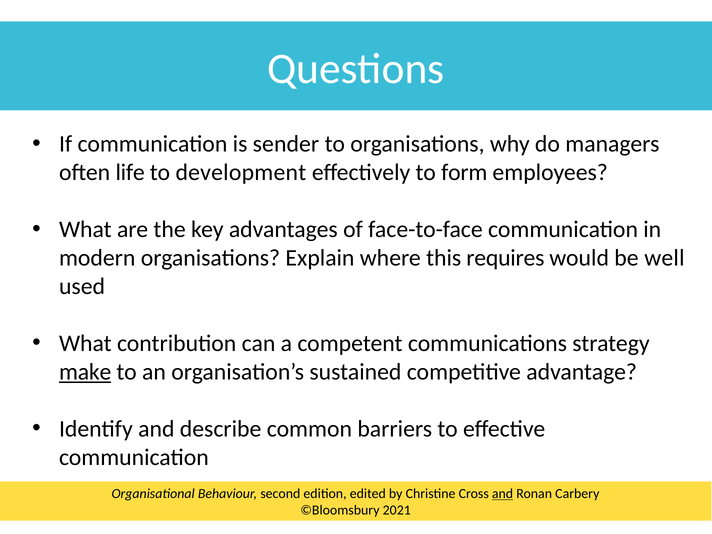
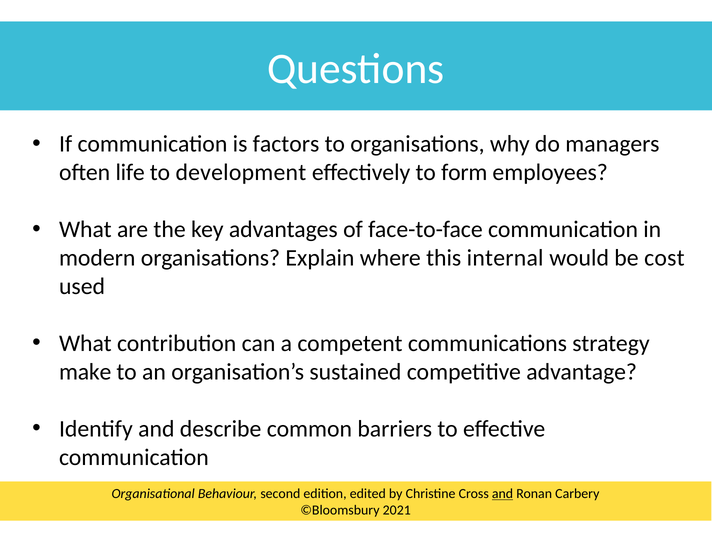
sender: sender -> factors
requires: requires -> internal
well: well -> cost
make underline: present -> none
